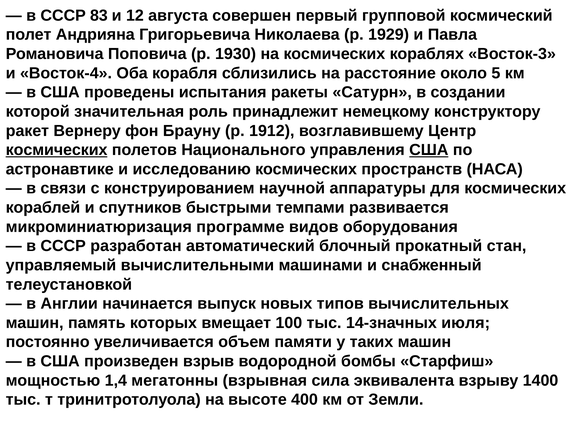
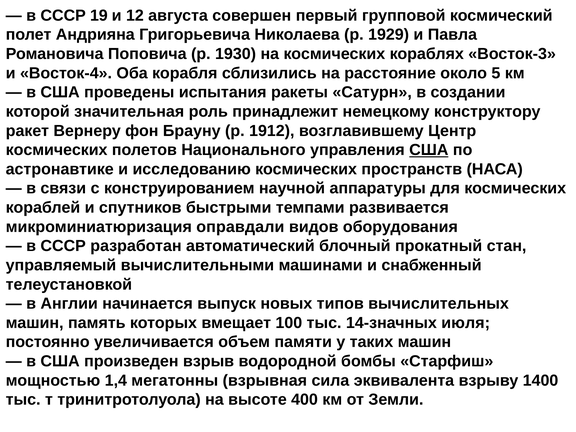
83: 83 -> 19
космических at (57, 150) underline: present -> none
программе: программе -> оправдали
